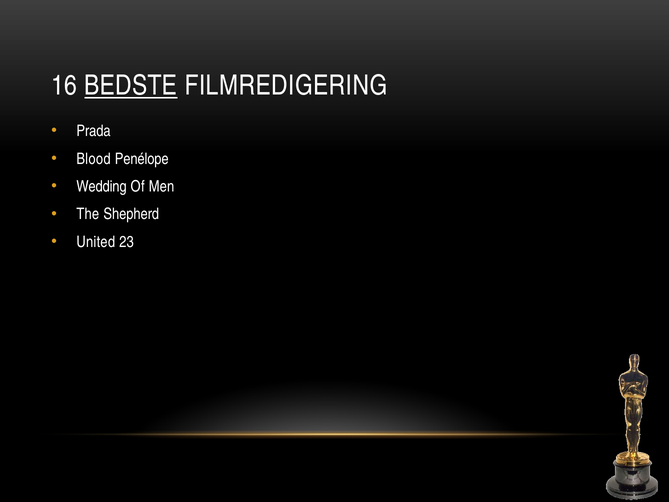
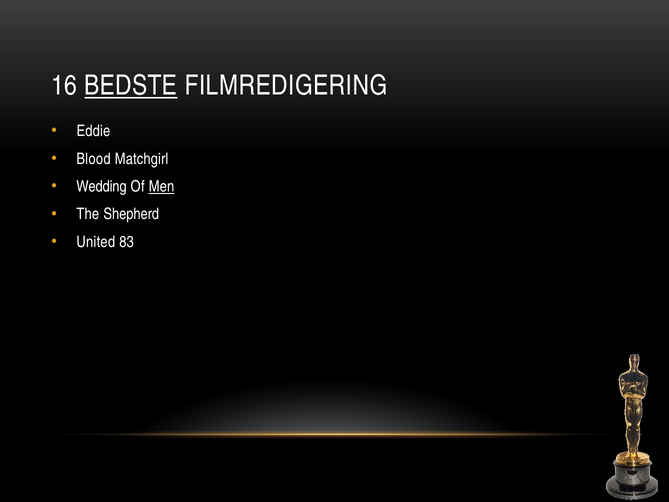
Prada: Prada -> Eddie
Penélope: Penélope -> Matchgirl
Men underline: none -> present
23: 23 -> 83
